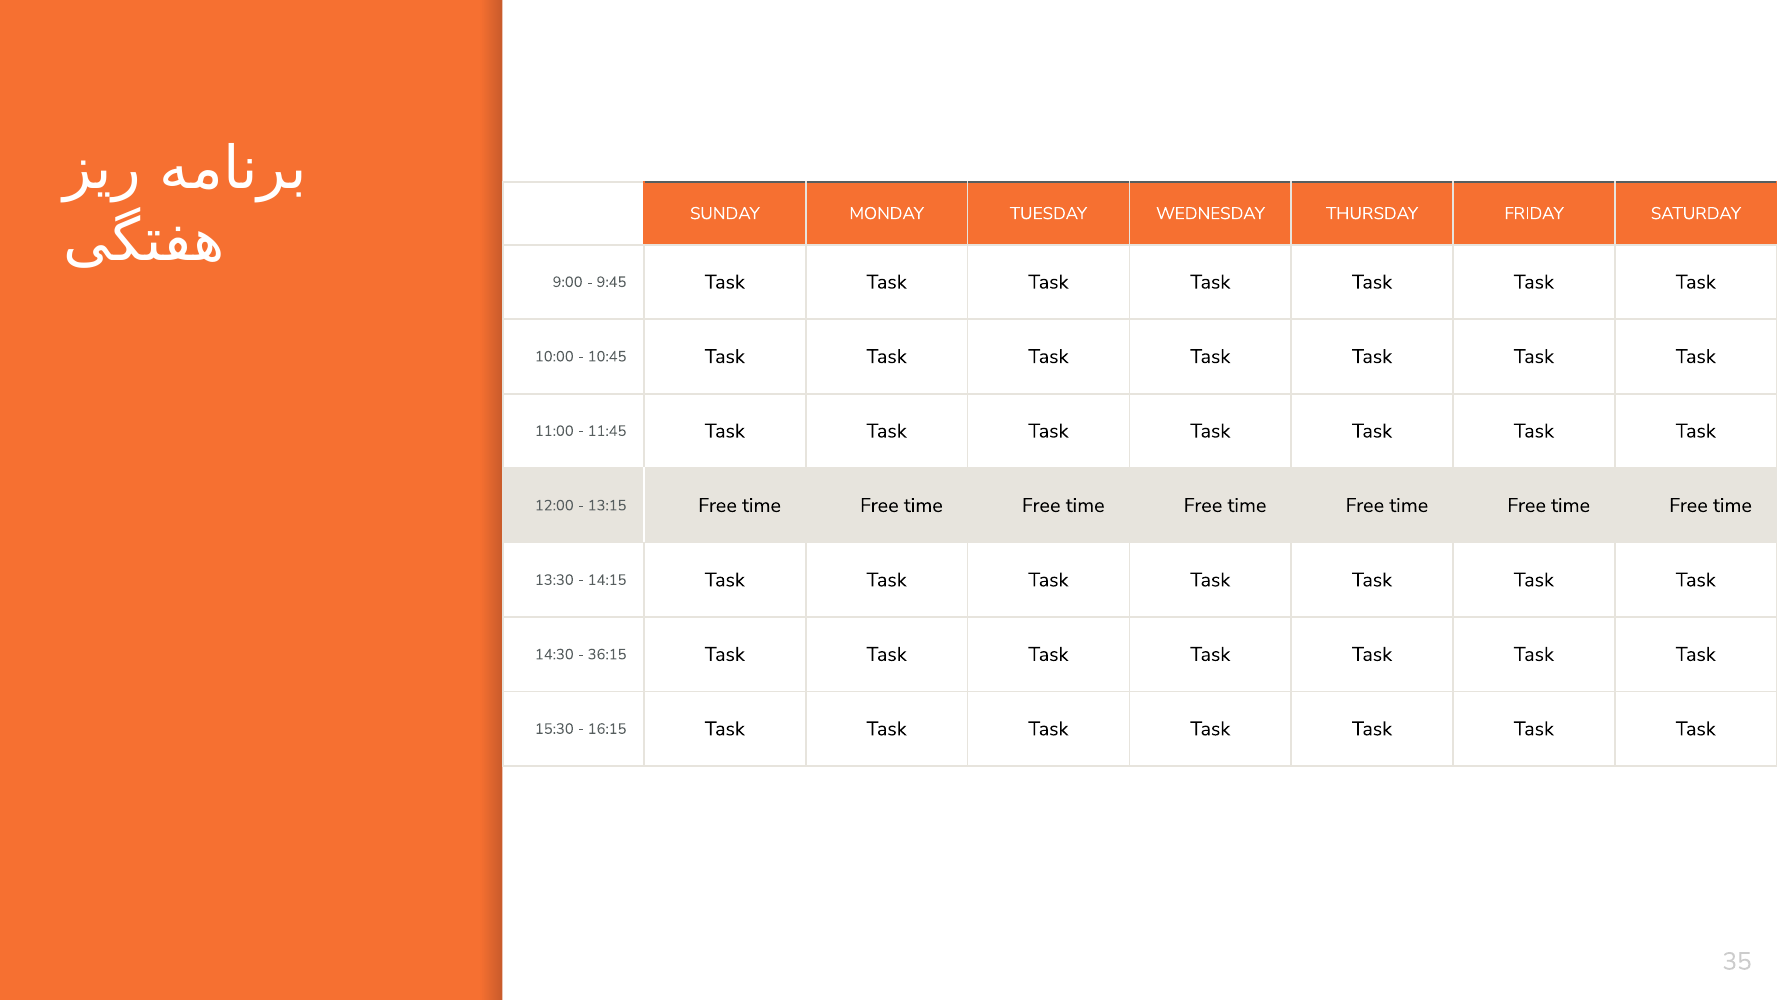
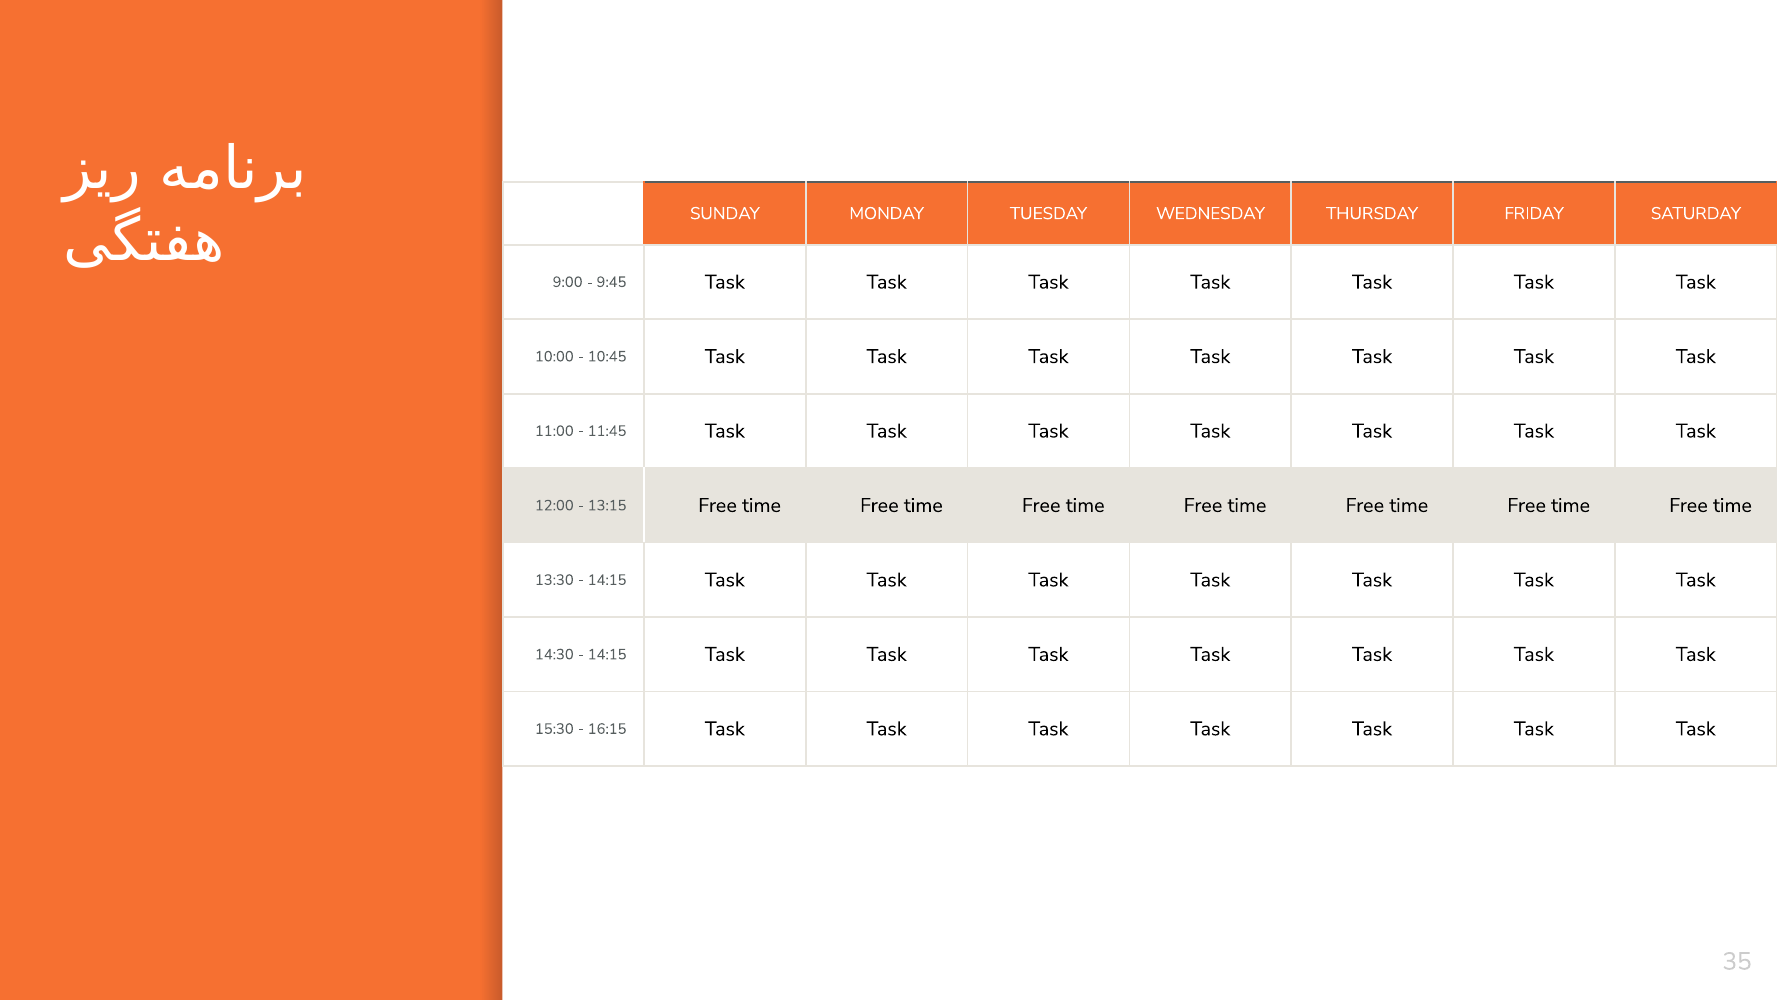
36:15 at (607, 654): 36:15 -> 14:15
